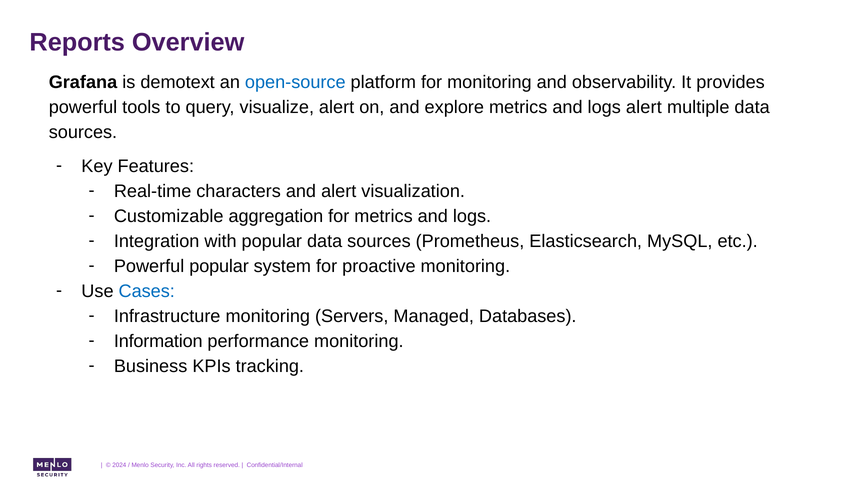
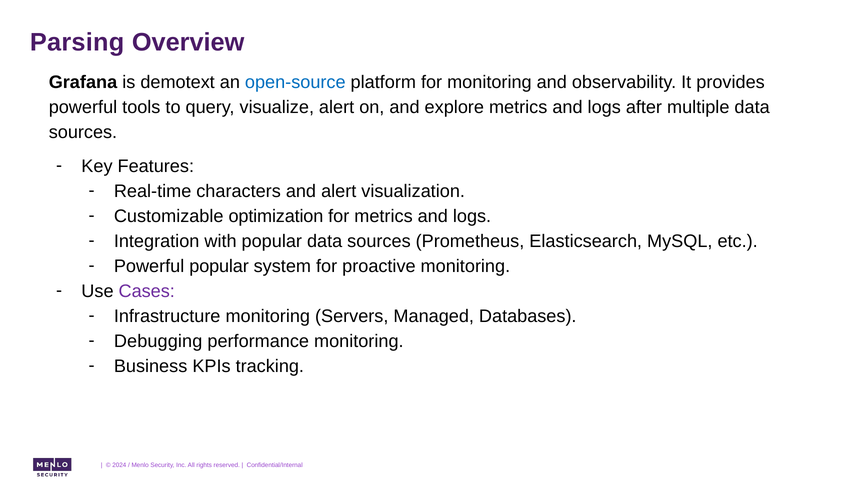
Reports: Reports -> Parsing
logs alert: alert -> after
aggregation: aggregation -> optimization
Cases colour: blue -> purple
Information: Information -> Debugging
